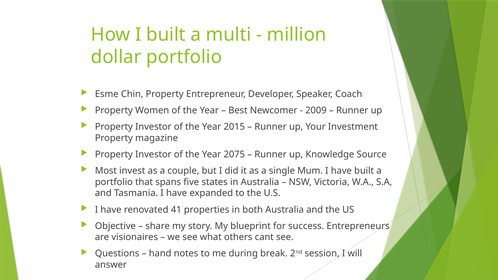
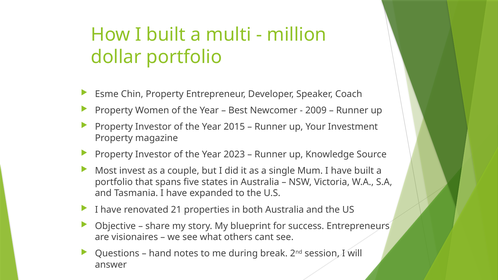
2075: 2075 -> 2023
41: 41 -> 21
